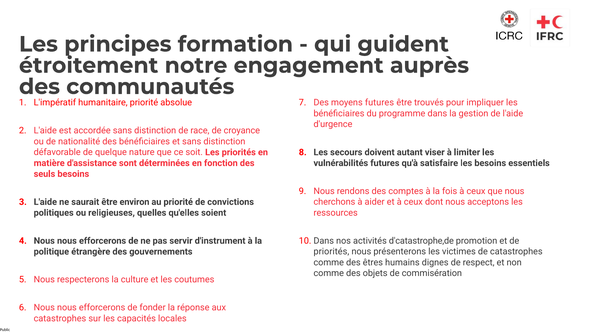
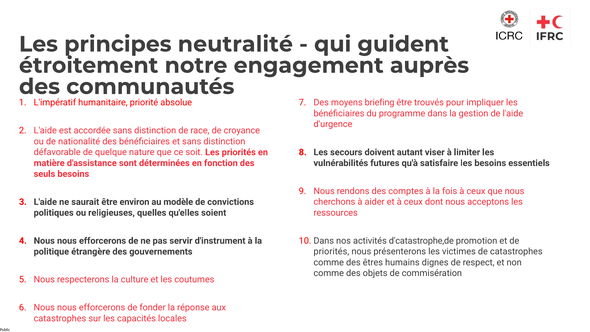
formation: formation -> neutralité
moyens futures: futures -> briefing
au priorité: priorité -> modèle
